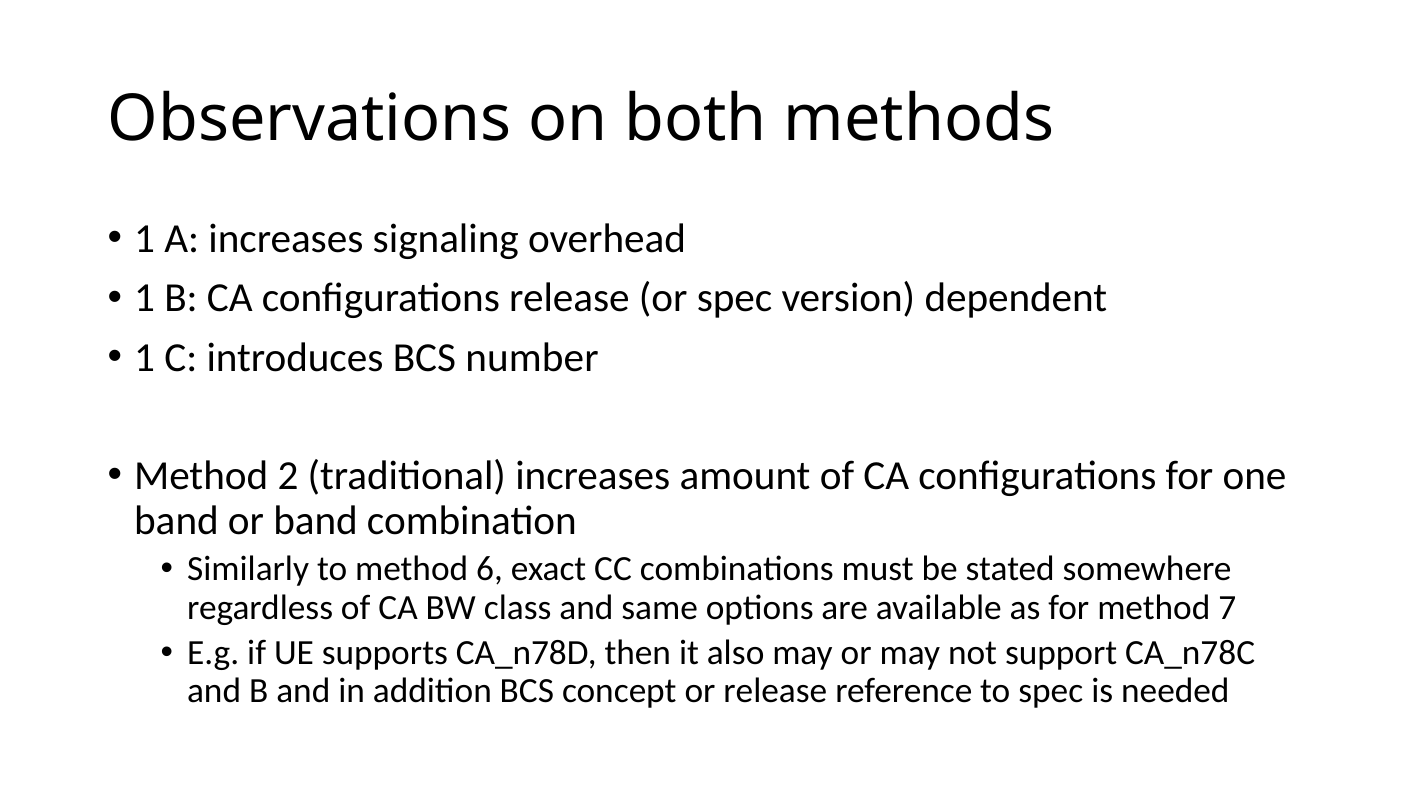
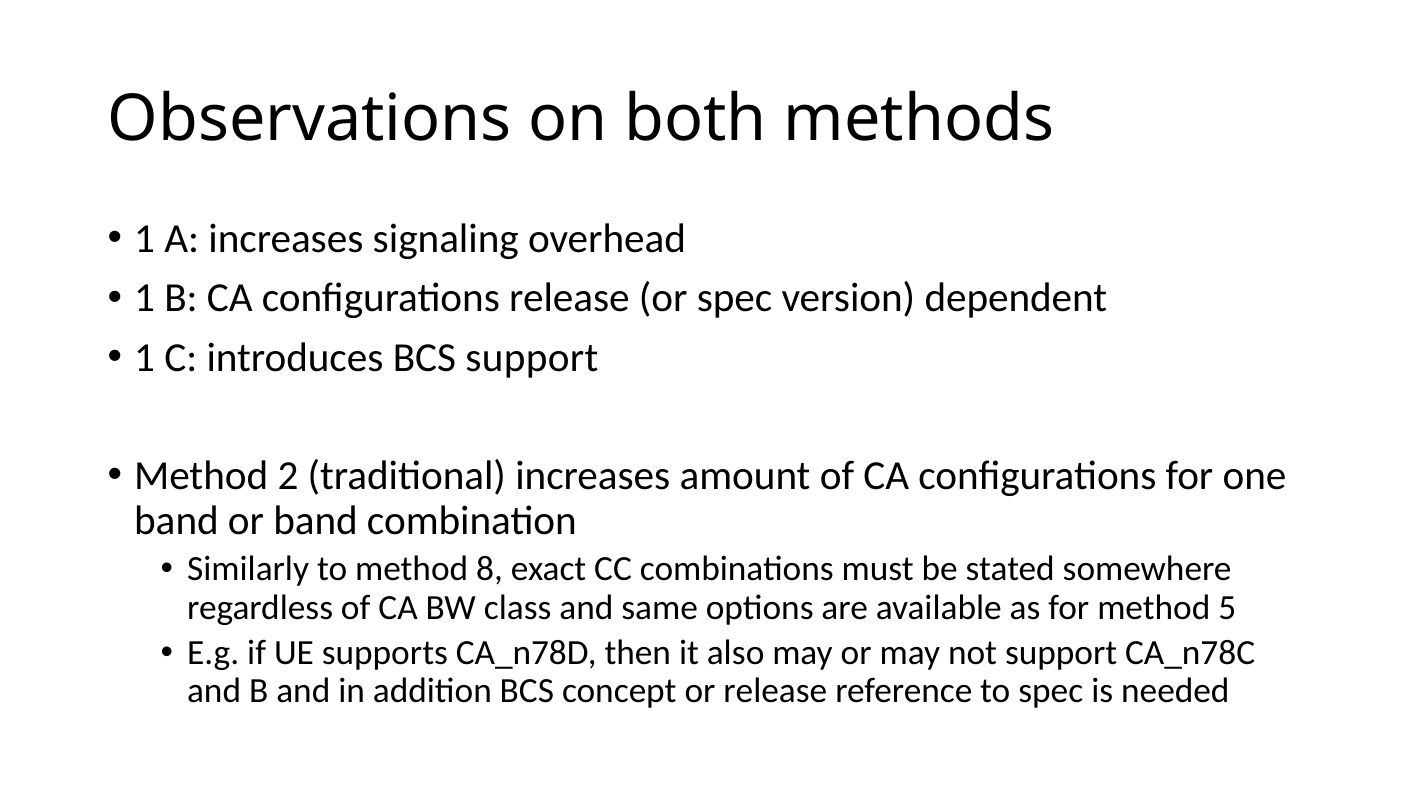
BCS number: number -> support
6: 6 -> 8
7: 7 -> 5
